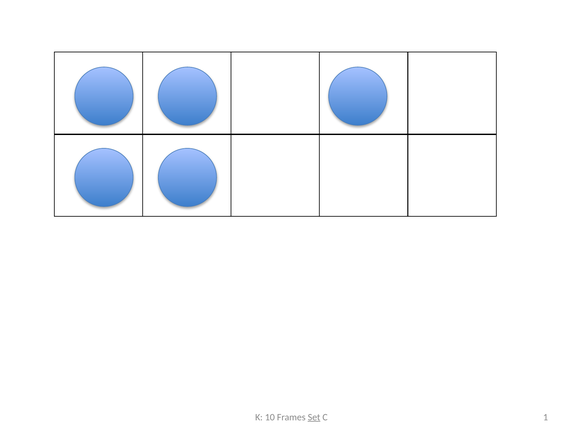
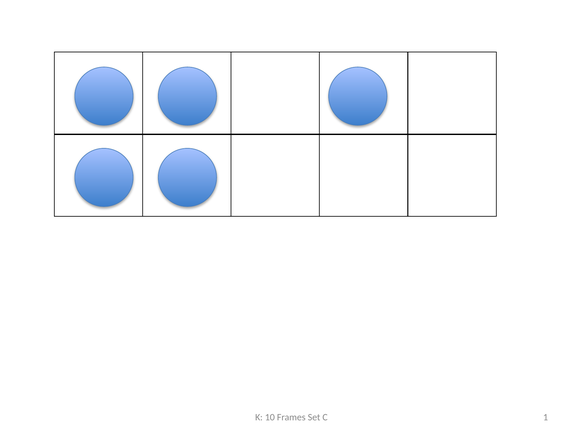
Set underline: present -> none
